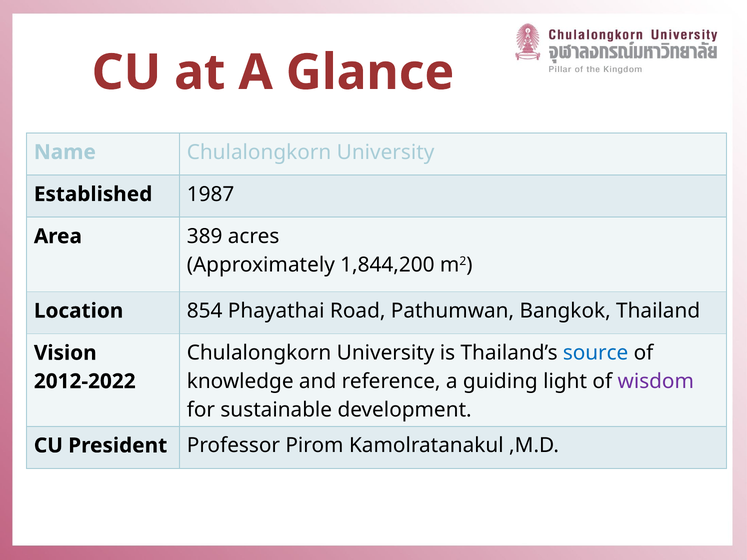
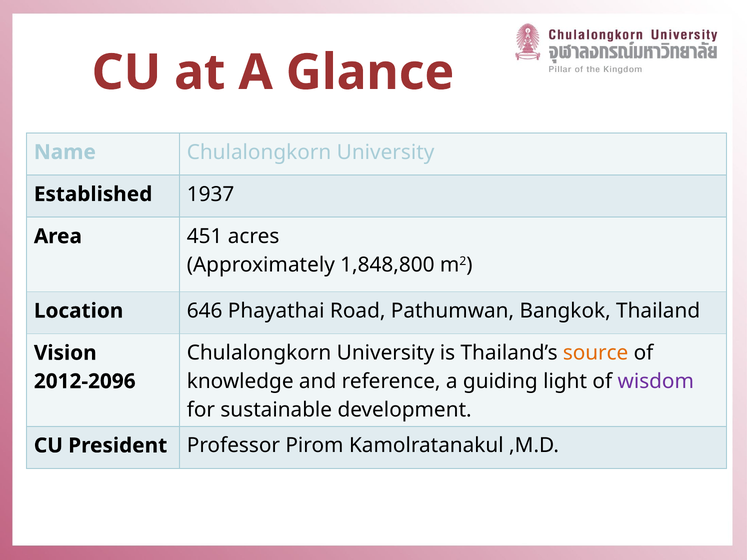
1987: 1987 -> 1937
389: 389 -> 451
1,844,200: 1,844,200 -> 1,848,800
854: 854 -> 646
source colour: blue -> orange
2012-2022: 2012-2022 -> 2012-2096
